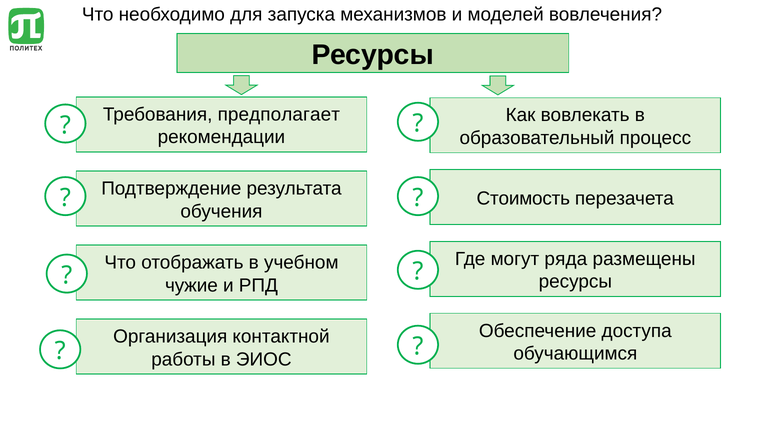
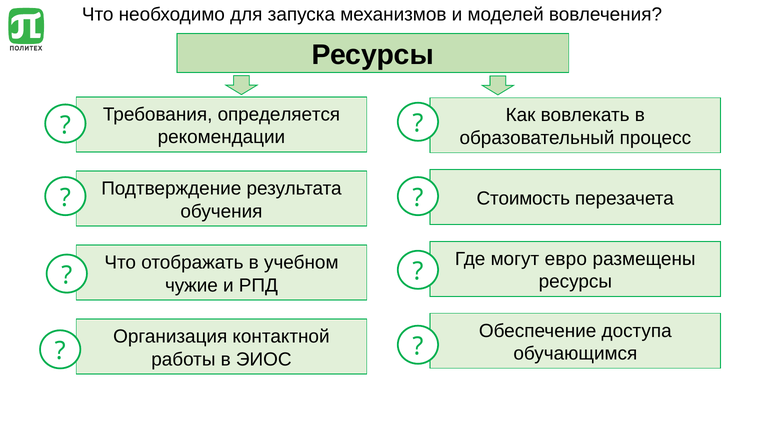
предполагает: предполагает -> определяется
ряда: ряда -> евро
